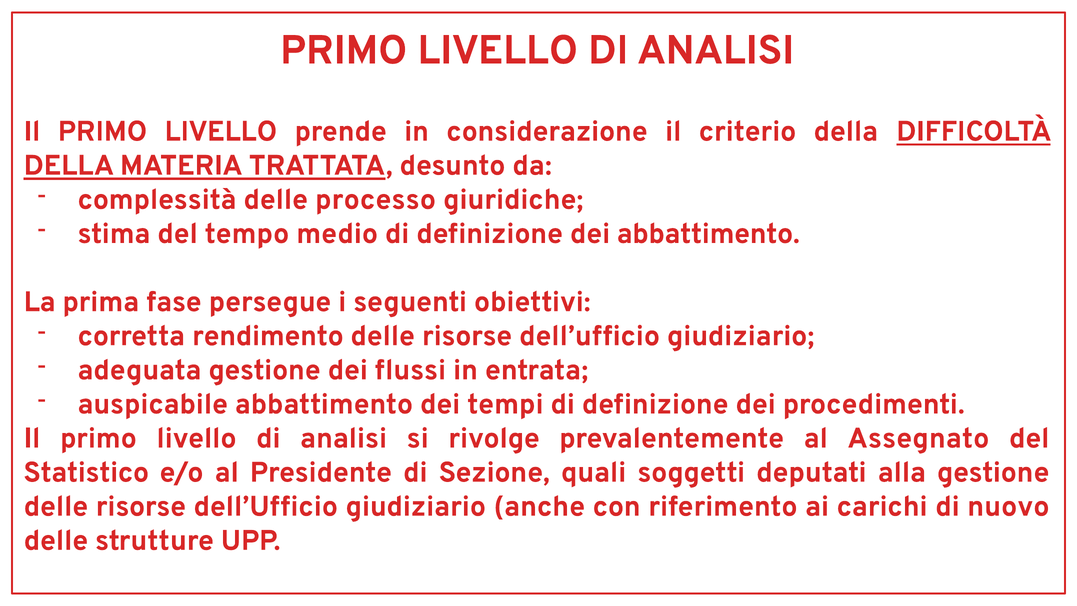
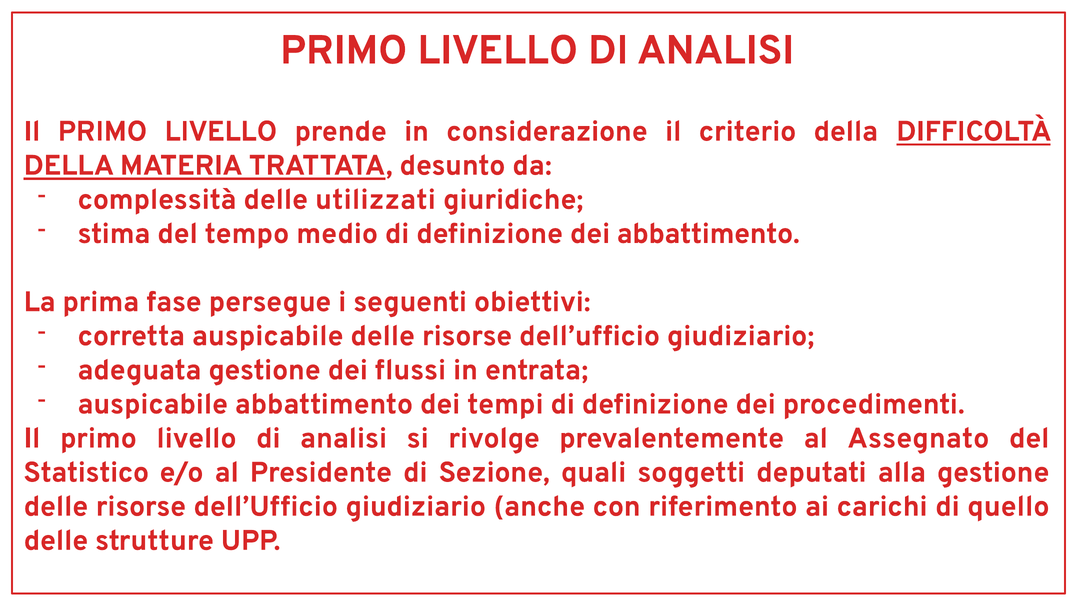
processo: processo -> utilizzati
corretta rendimento: rendimento -> auspicabile
nuovo: nuovo -> quello
